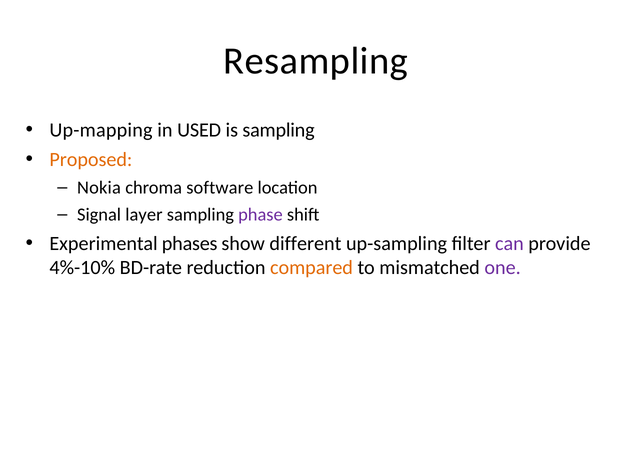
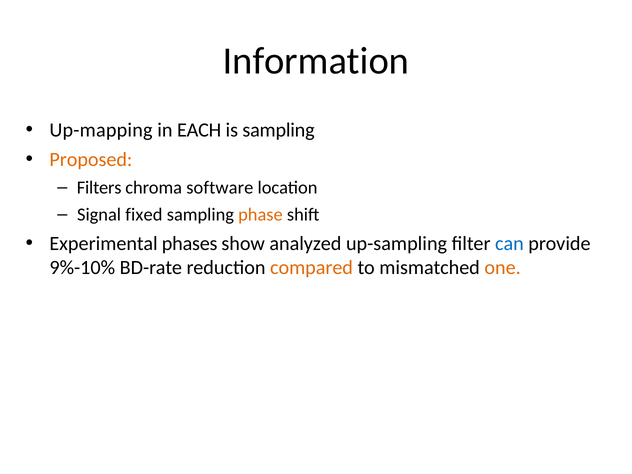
Resampling: Resampling -> Information
USED: USED -> EACH
Nokia: Nokia -> Filters
layer: layer -> fixed
phase colour: purple -> orange
different: different -> analyzed
can colour: purple -> blue
4%-10%: 4%-10% -> 9%-10%
one colour: purple -> orange
